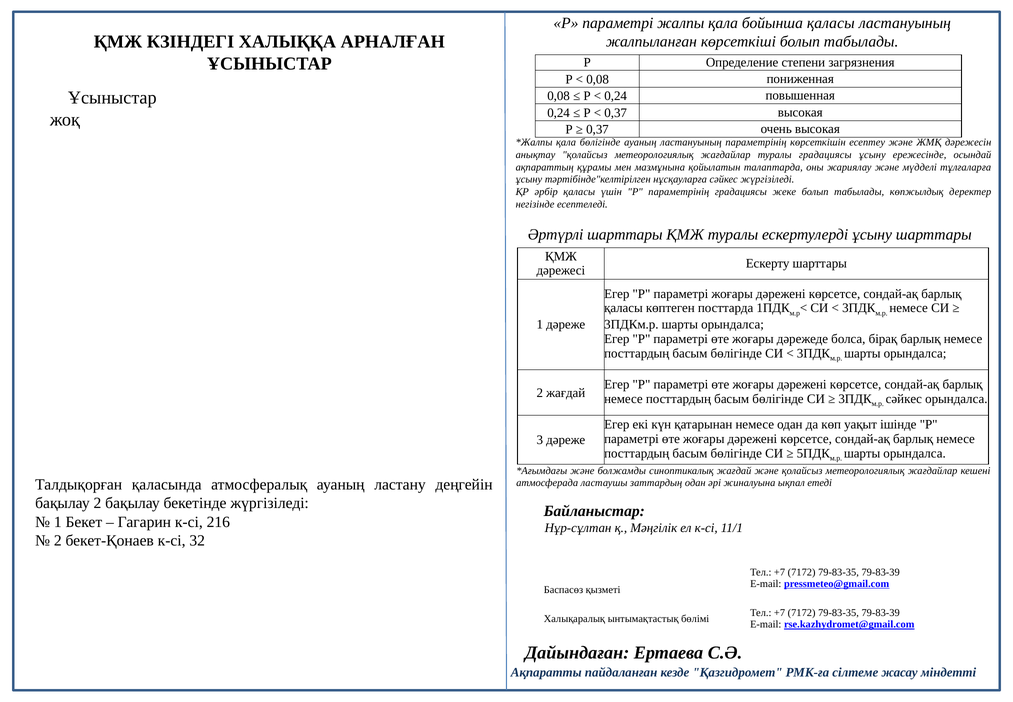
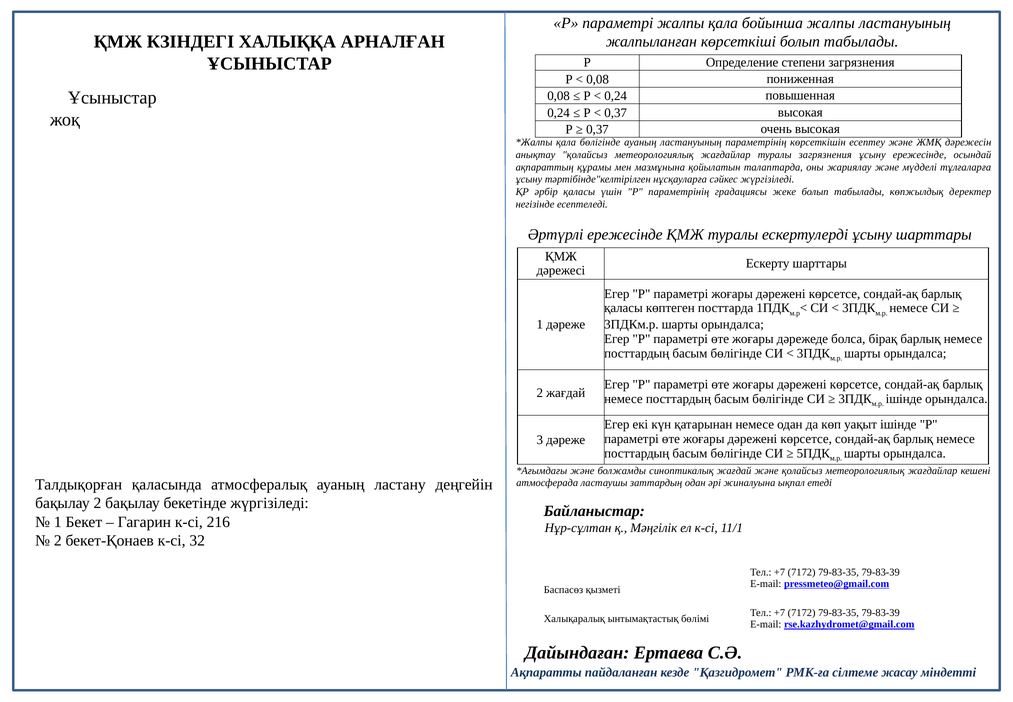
бойынша қаласы: қаласы -> жалпы
туралы градациясы: градациясы -> загрязнения
Әртүрлі шарттары: шарттары -> ережесінде
сәйкес at (904, 398): сәйкес -> ішінде
